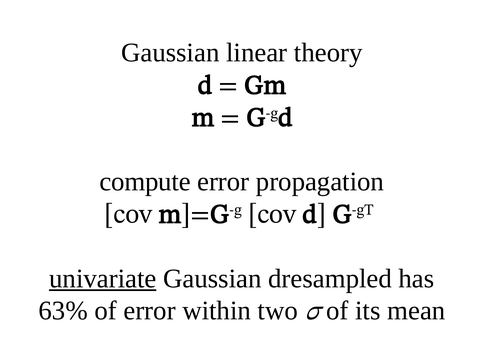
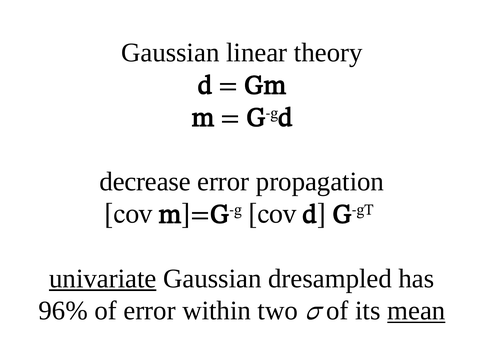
compute: compute -> decrease
63%: 63% -> 96%
mean underline: none -> present
